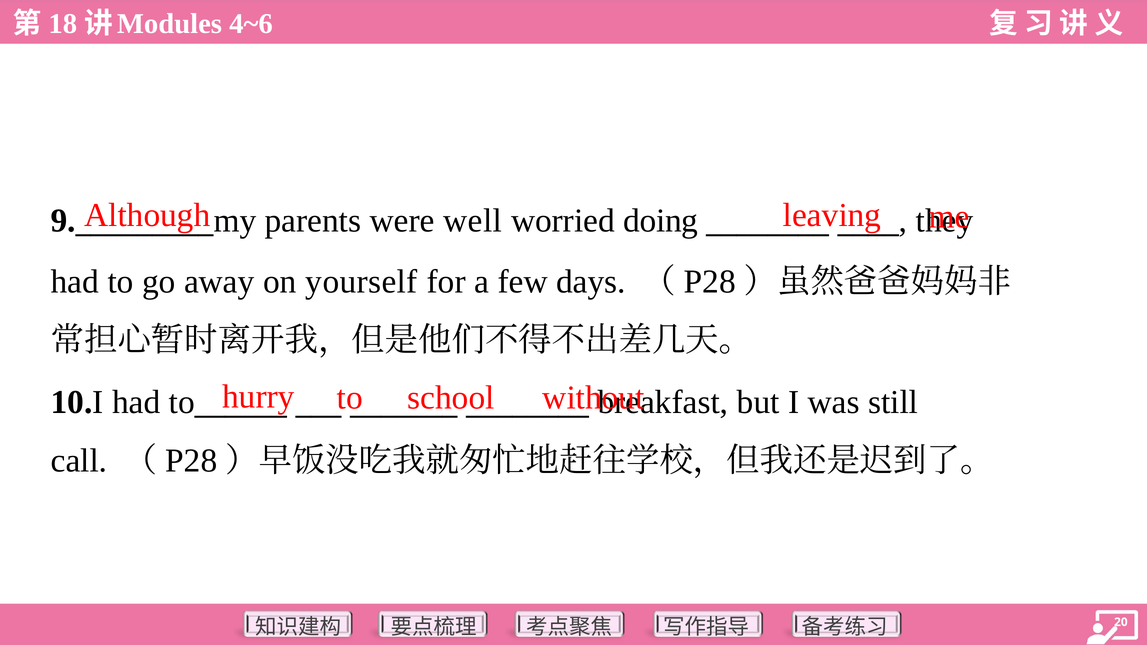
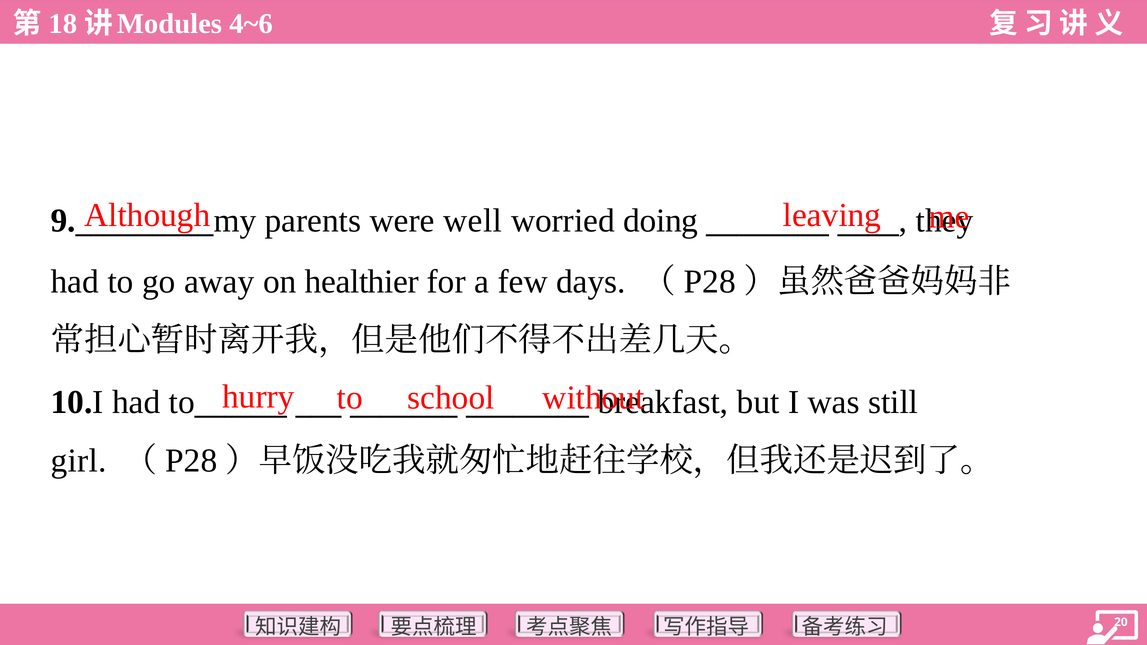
yourself: yourself -> healthier
call: call -> girl
